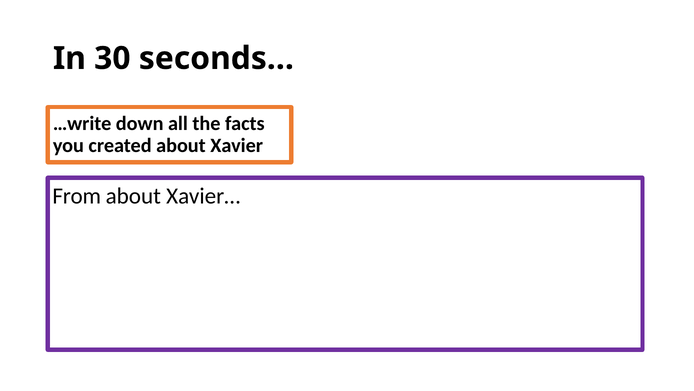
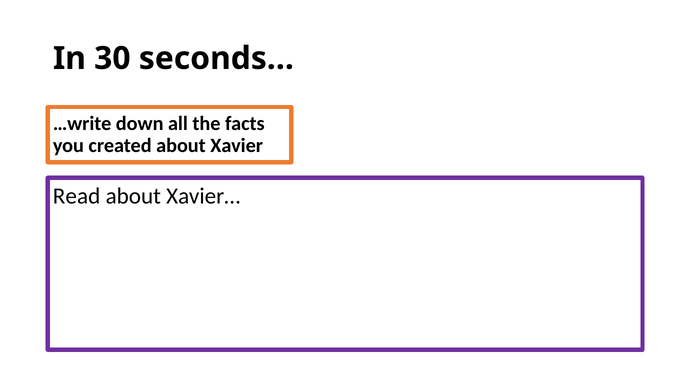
From: From -> Read
